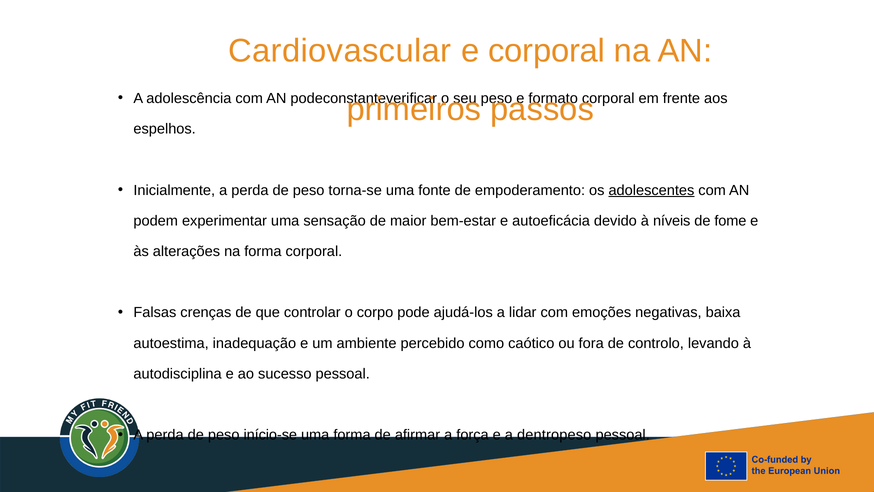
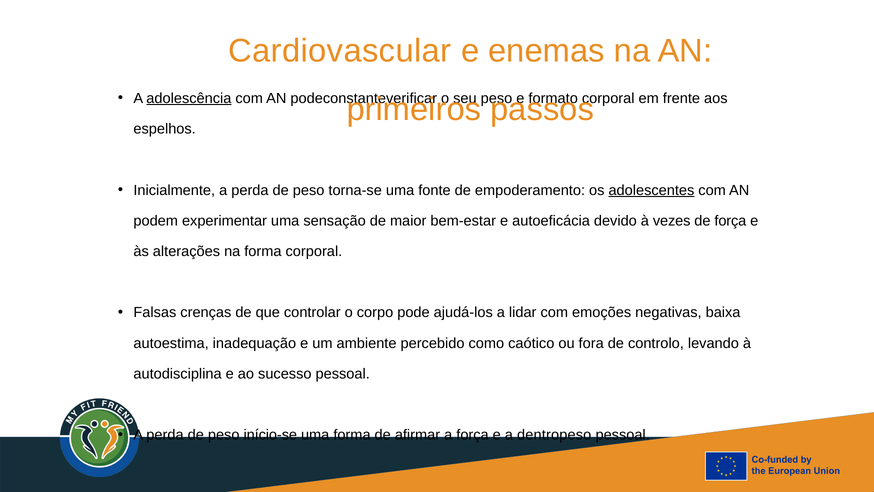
e corporal: corporal -> enemas
adolescência underline: none -> present
níveis: níveis -> vezes
de fome: fome -> força
